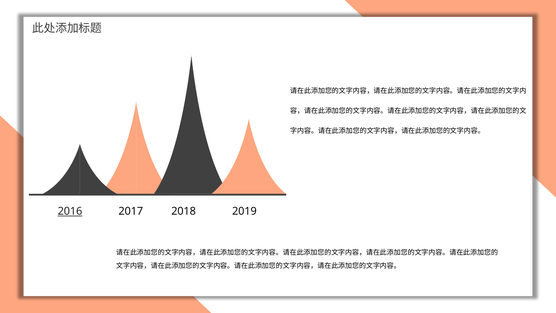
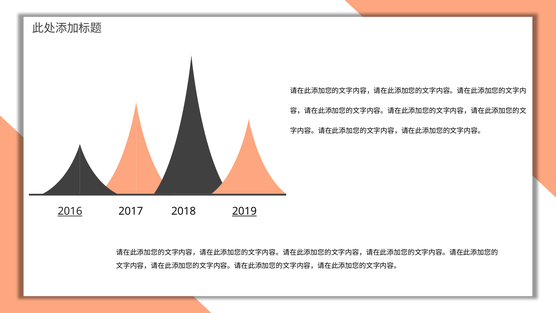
2019 underline: none -> present
